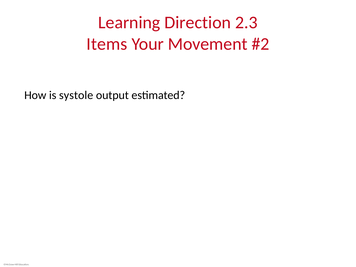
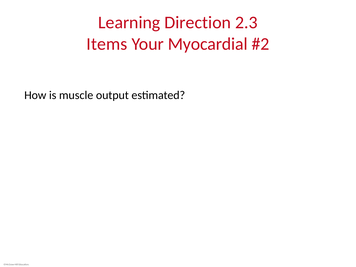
Movement: Movement -> Myocardial
systole: systole -> muscle
